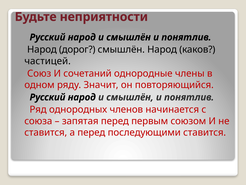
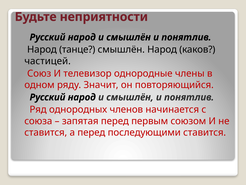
дорог: дорог -> танце
сочетаний: сочетаний -> телевизор
